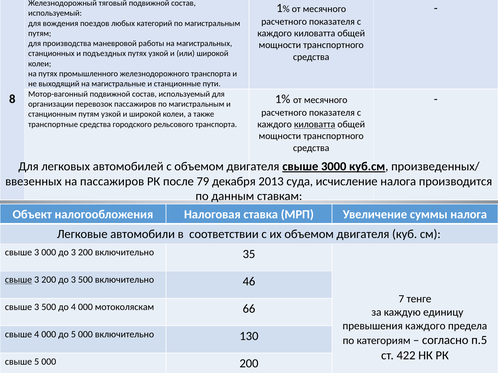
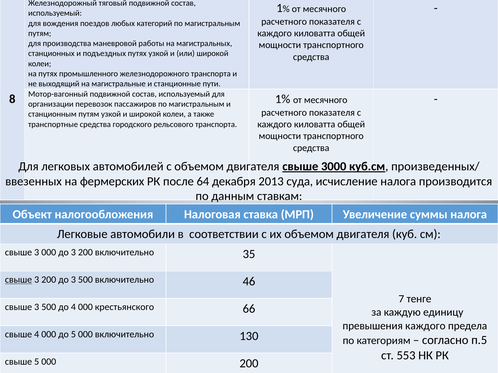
киловатта at (315, 124) underline: present -> none
на пассажиров: пассажиров -> фермерских
79: 79 -> 64
мотоколяскам: мотоколяскам -> крестьянского
422: 422 -> 553
